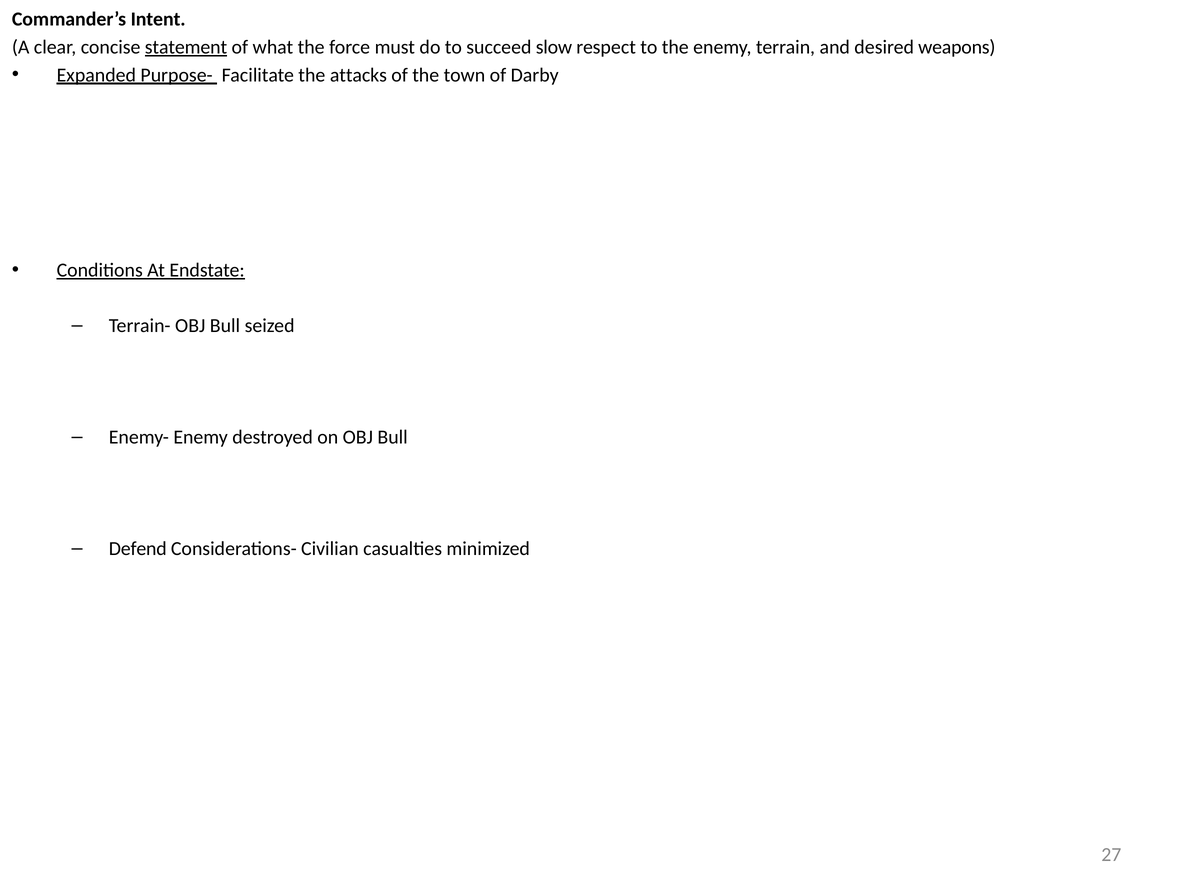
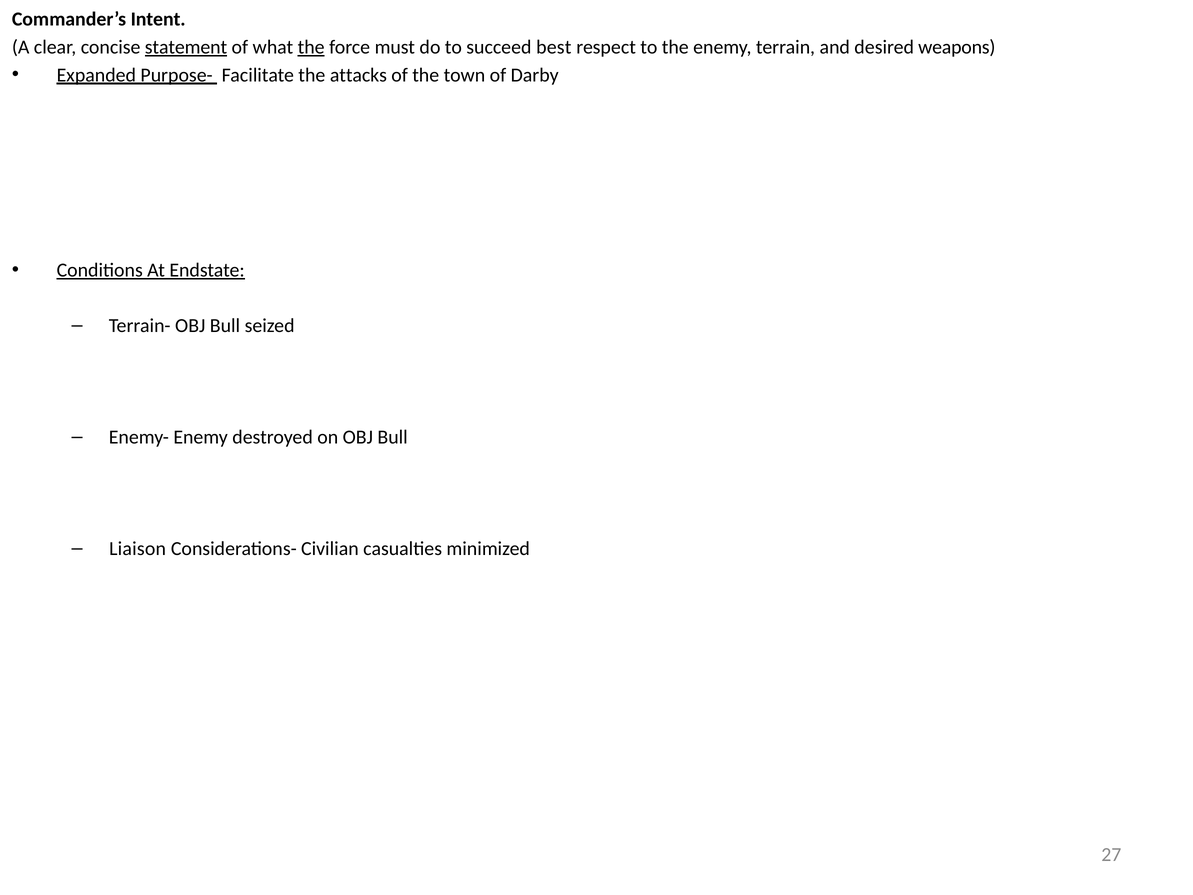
the at (311, 47) underline: none -> present
slow: slow -> best
Defend: Defend -> Liaison
